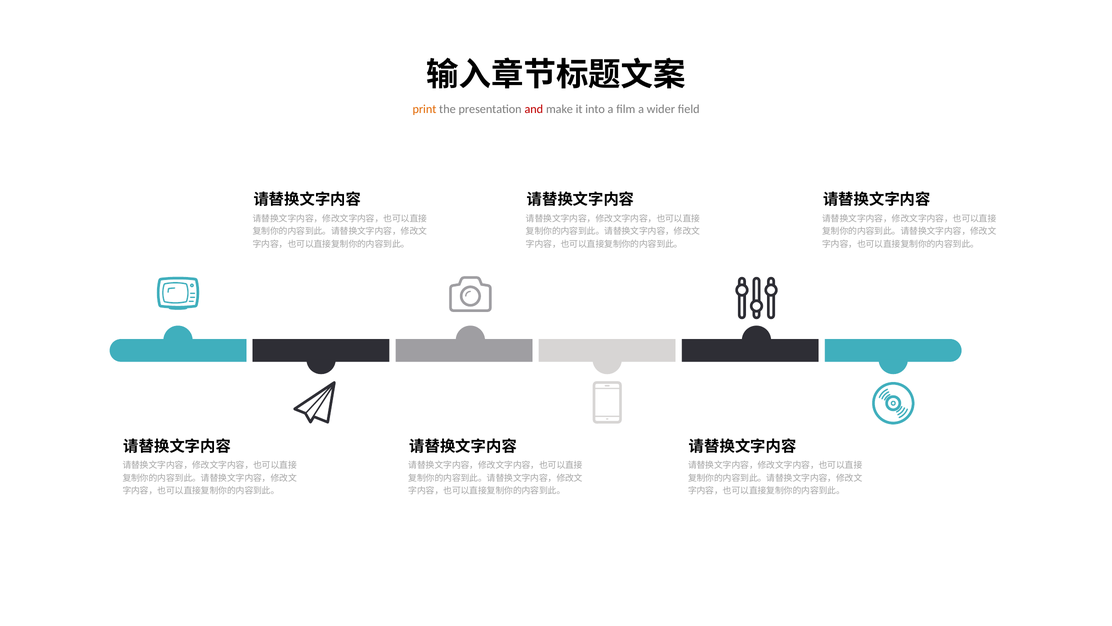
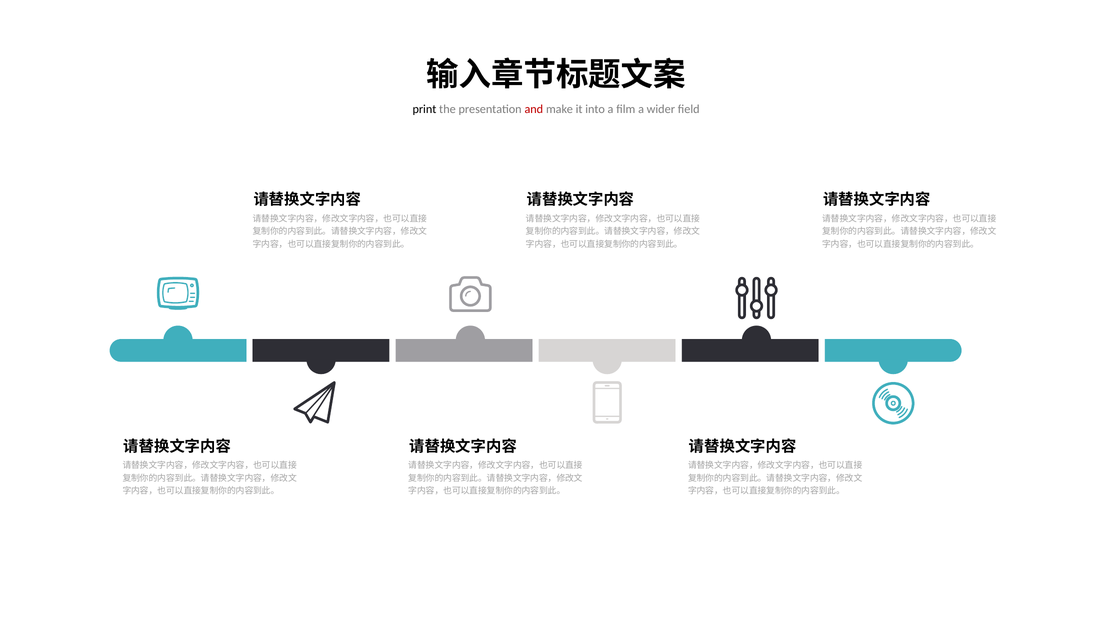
print colour: orange -> black
